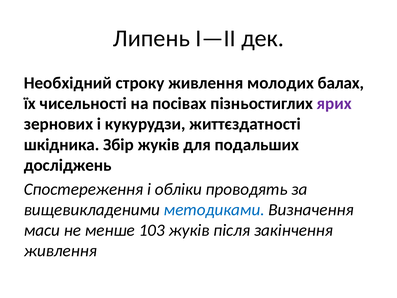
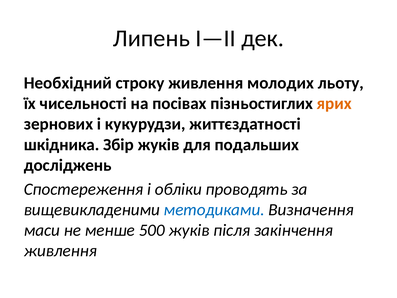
балах: балах -> льоту
ярих colour: purple -> orange
103: 103 -> 500
